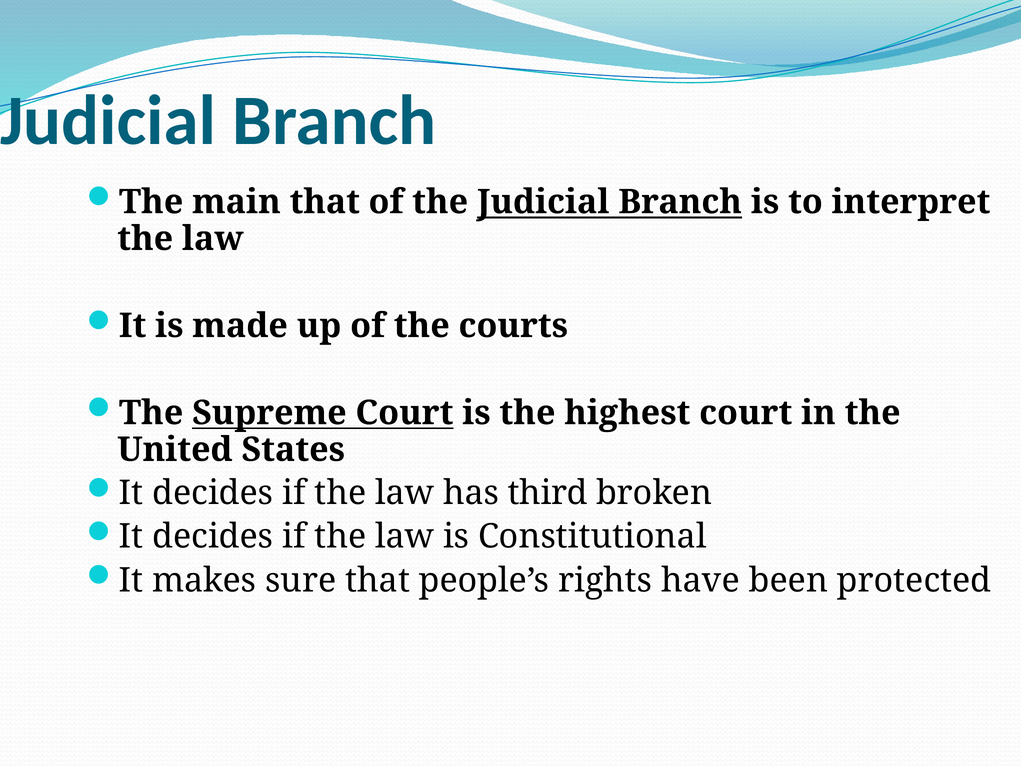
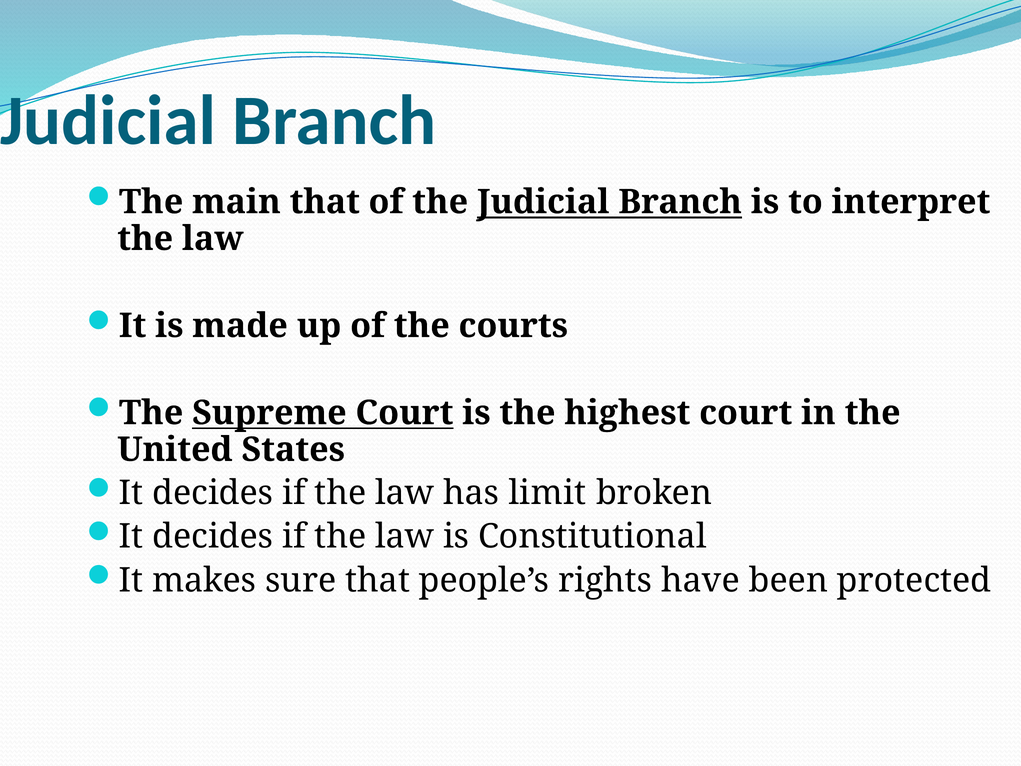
third: third -> limit
